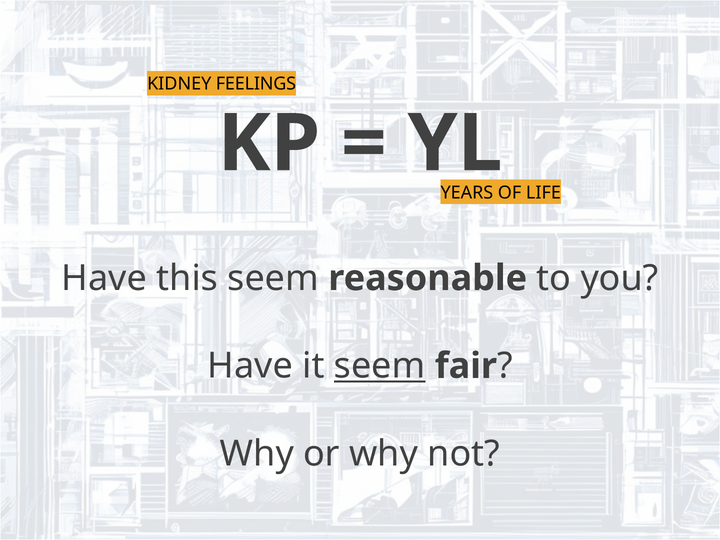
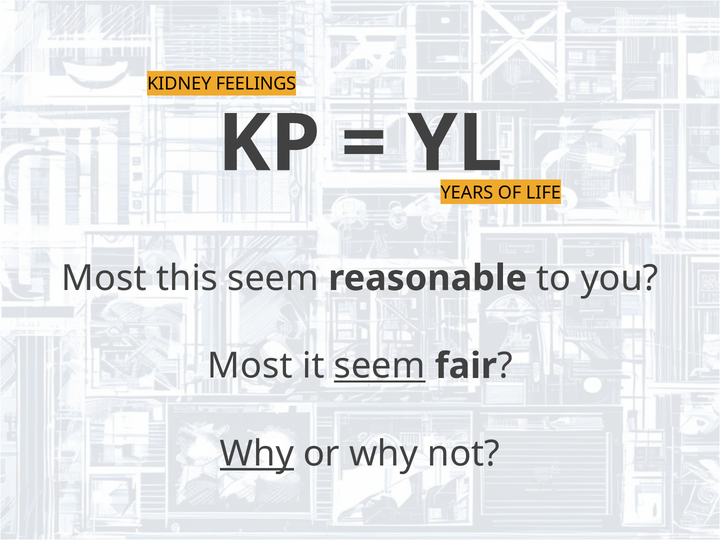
Have at (104, 278): Have -> Most
Have at (250, 366): Have -> Most
Why at (257, 454) underline: none -> present
